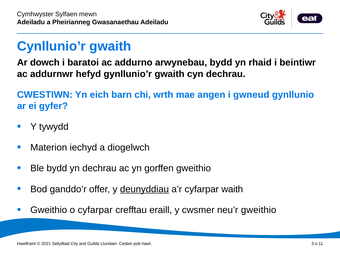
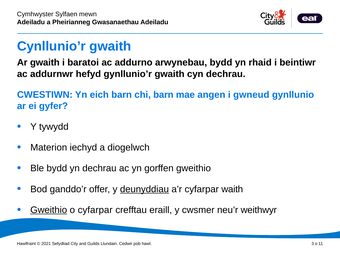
Ar dowch: dowch -> gwaith
chi wrth: wrth -> barn
Gweithio at (49, 210) underline: none -> present
neu’r gweithio: gweithio -> weithwyr
